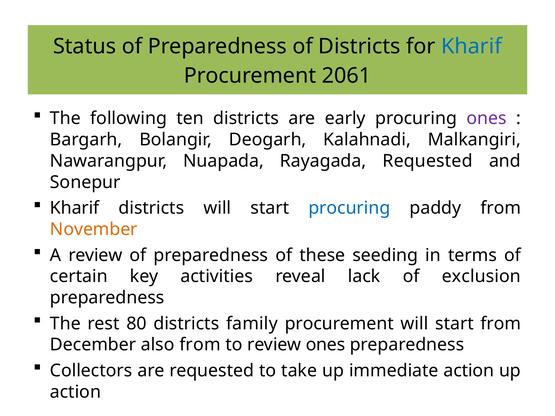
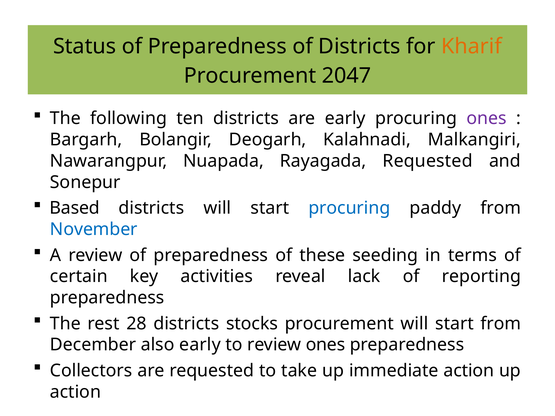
Kharif at (471, 46) colour: blue -> orange
2061: 2061 -> 2047
Kharif at (75, 208): Kharif -> Based
November colour: orange -> blue
exclusion: exclusion -> reporting
80: 80 -> 28
family: family -> stocks
also from: from -> early
